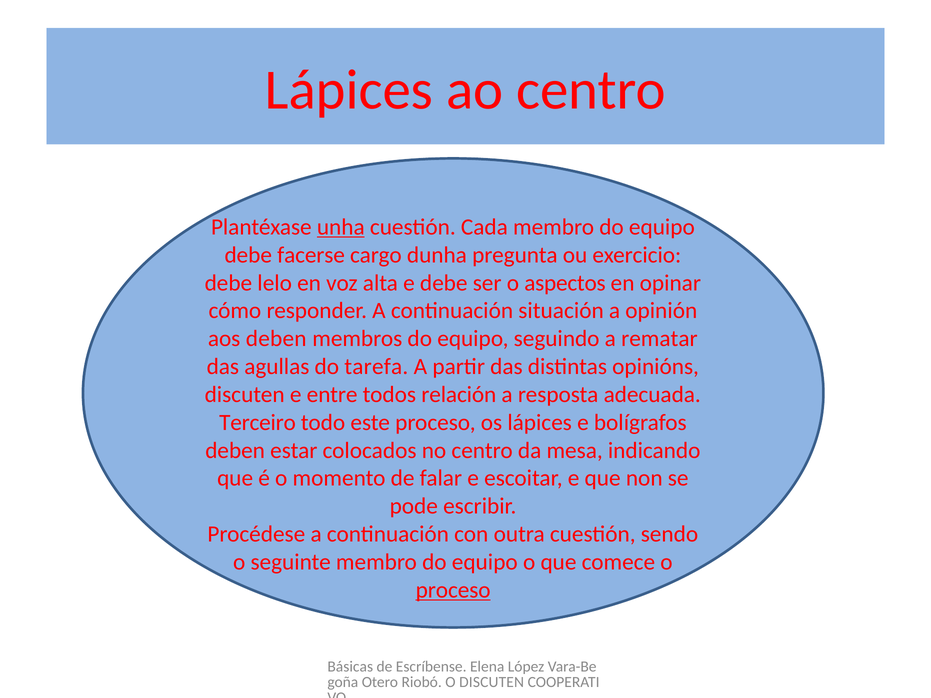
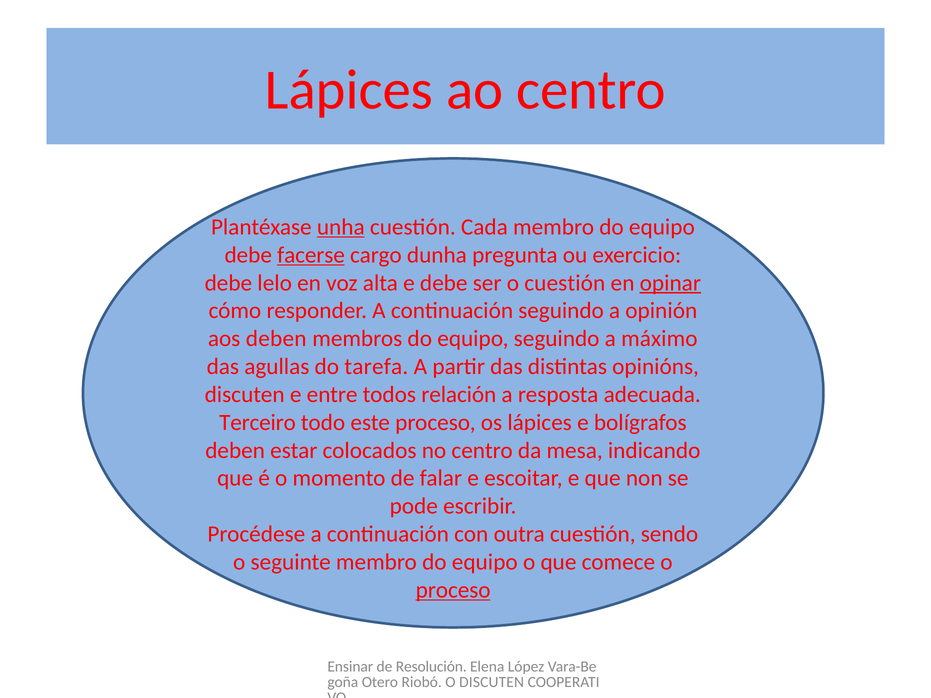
facerse underline: none -> present
o aspectos: aspectos -> cuestión
opinar underline: none -> present
continuación situación: situación -> seguindo
rematar: rematar -> máximo
Básicas: Básicas -> Ensinar
Escríbense: Escríbense -> Resolución
